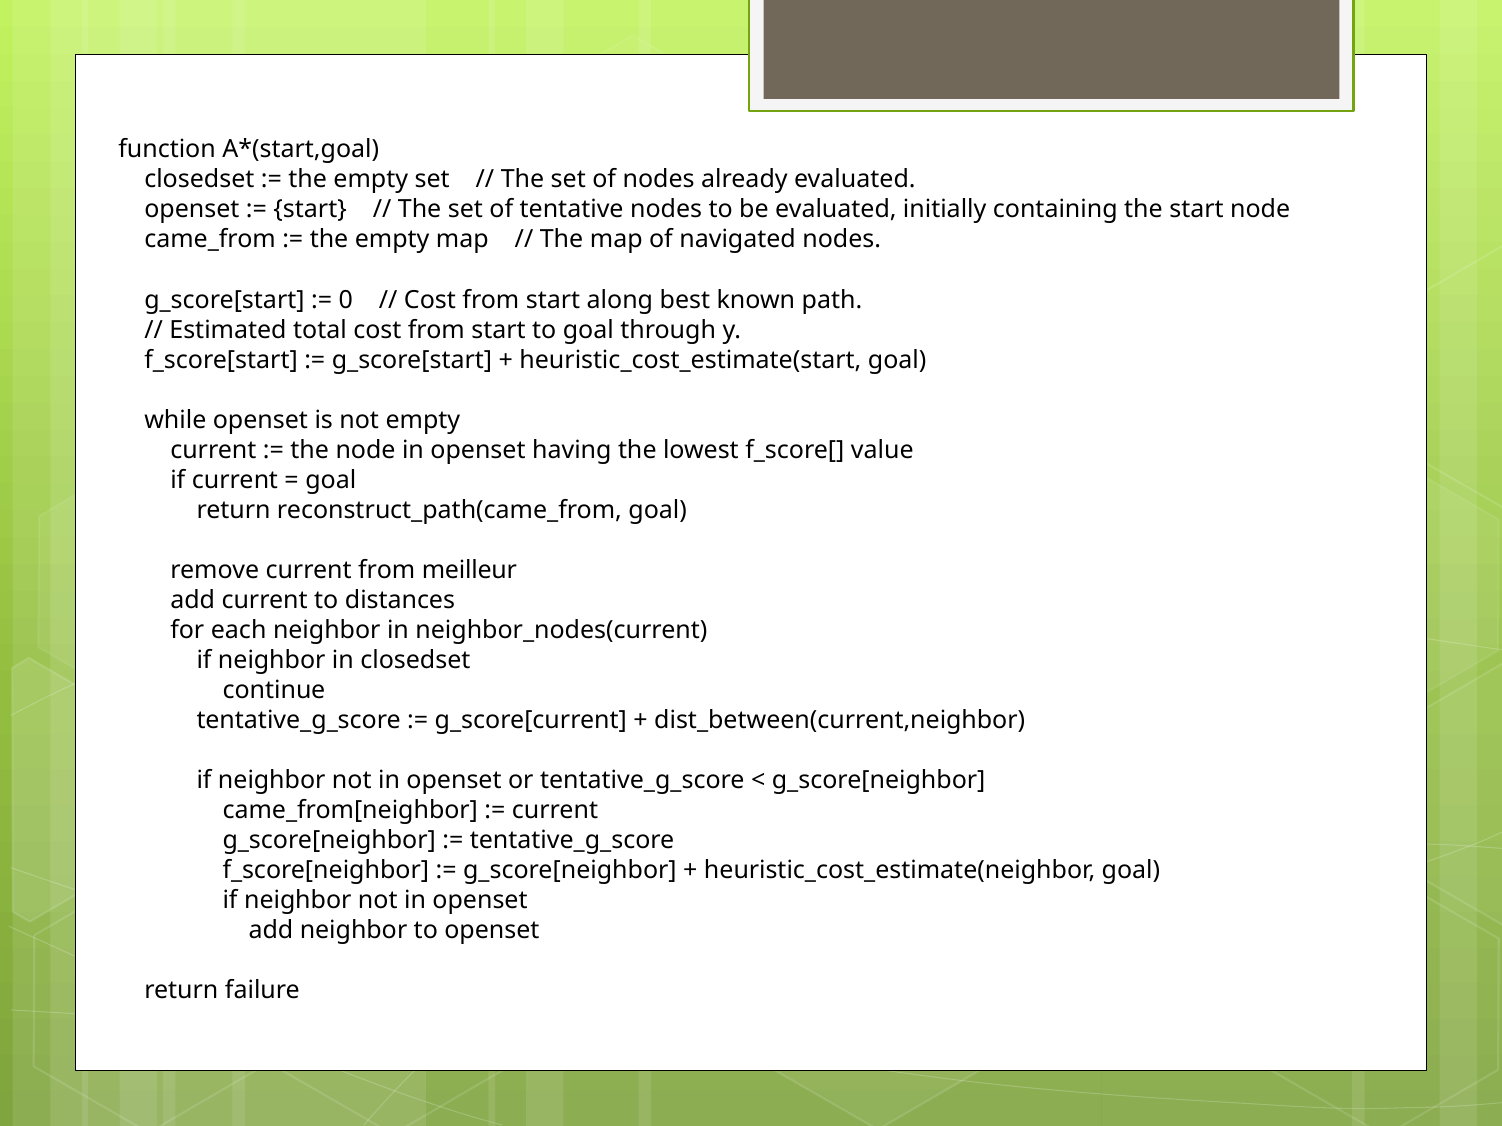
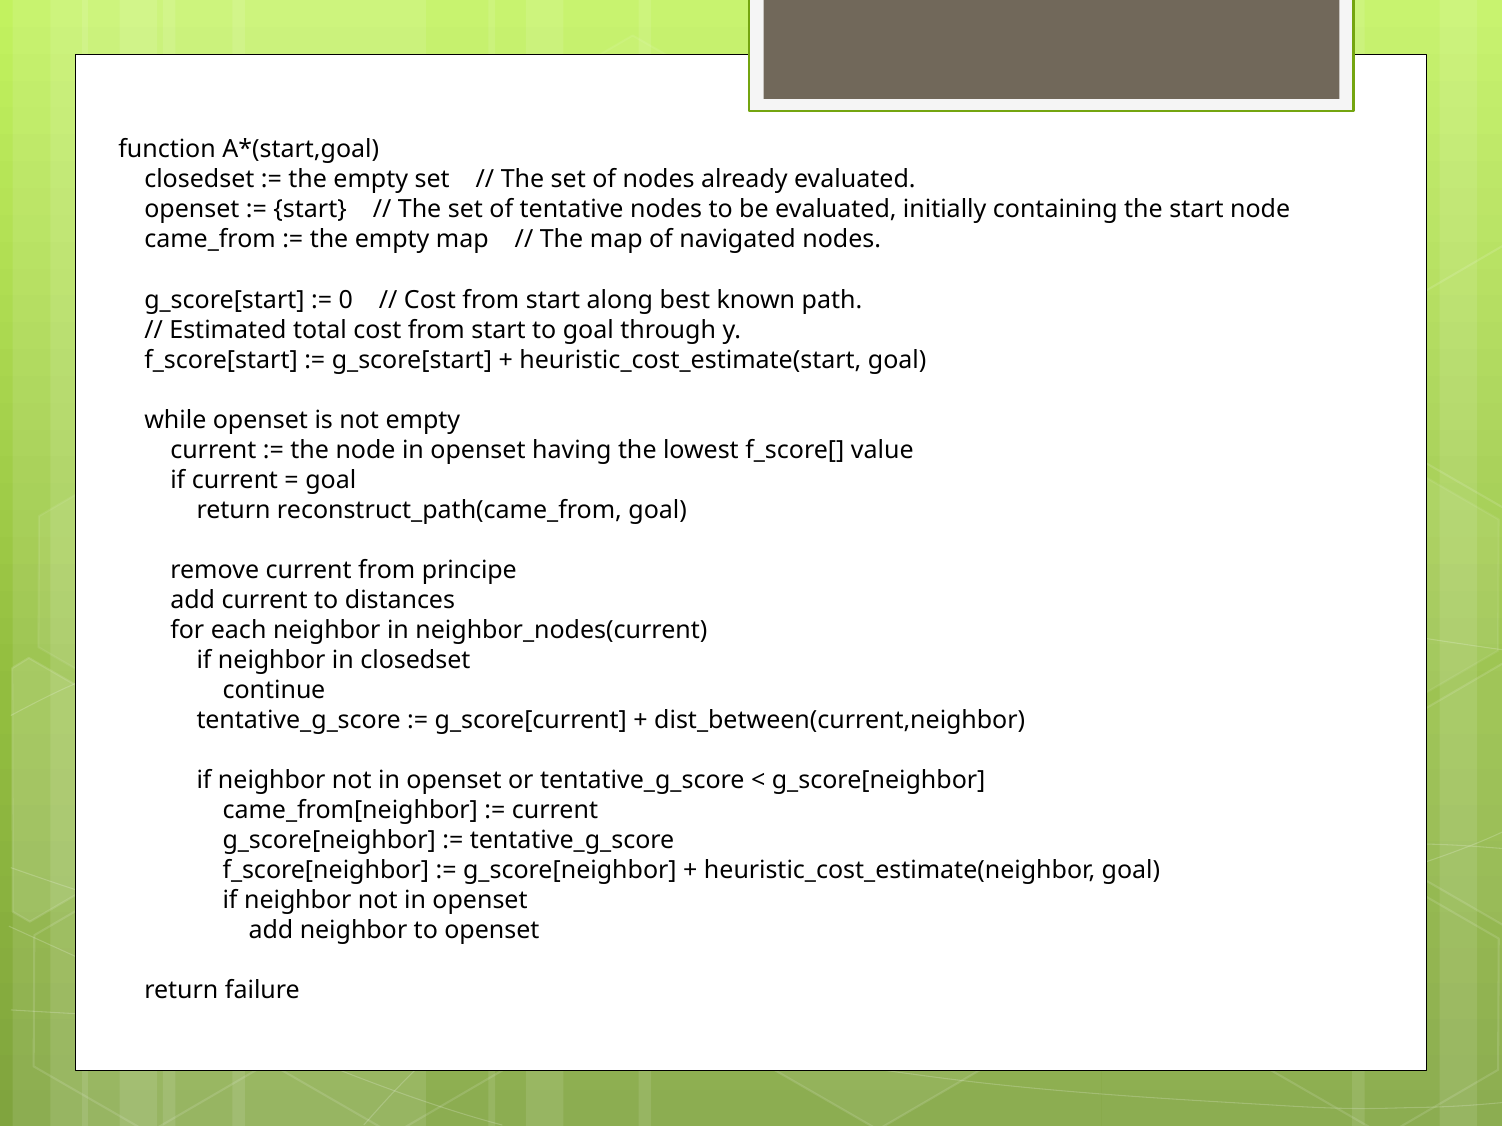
meilleur: meilleur -> principe
